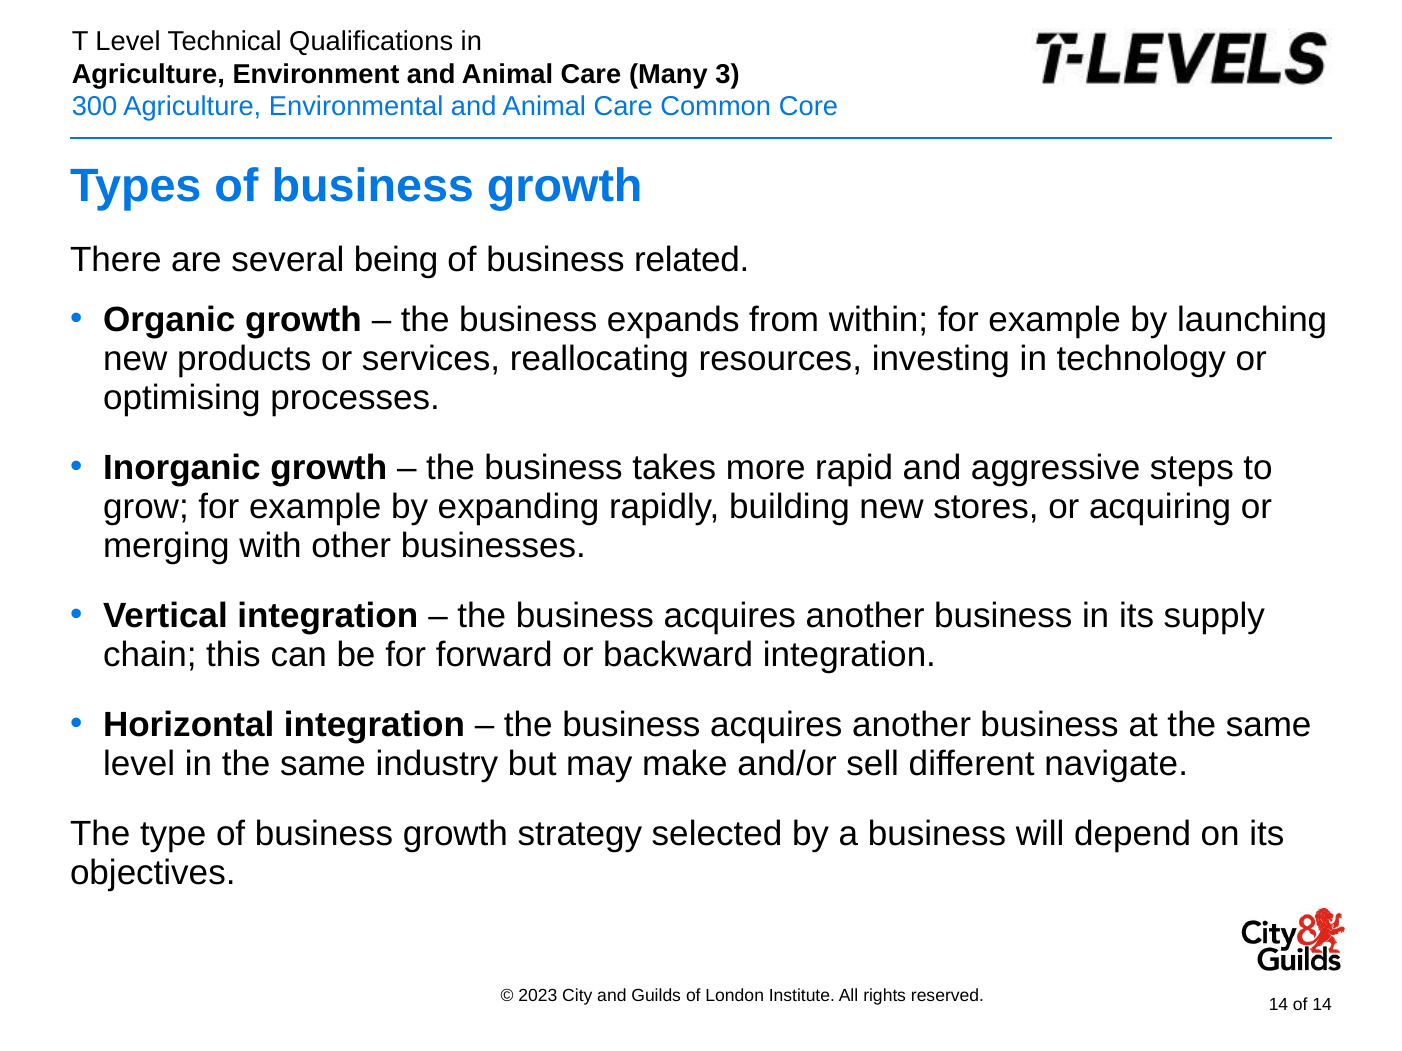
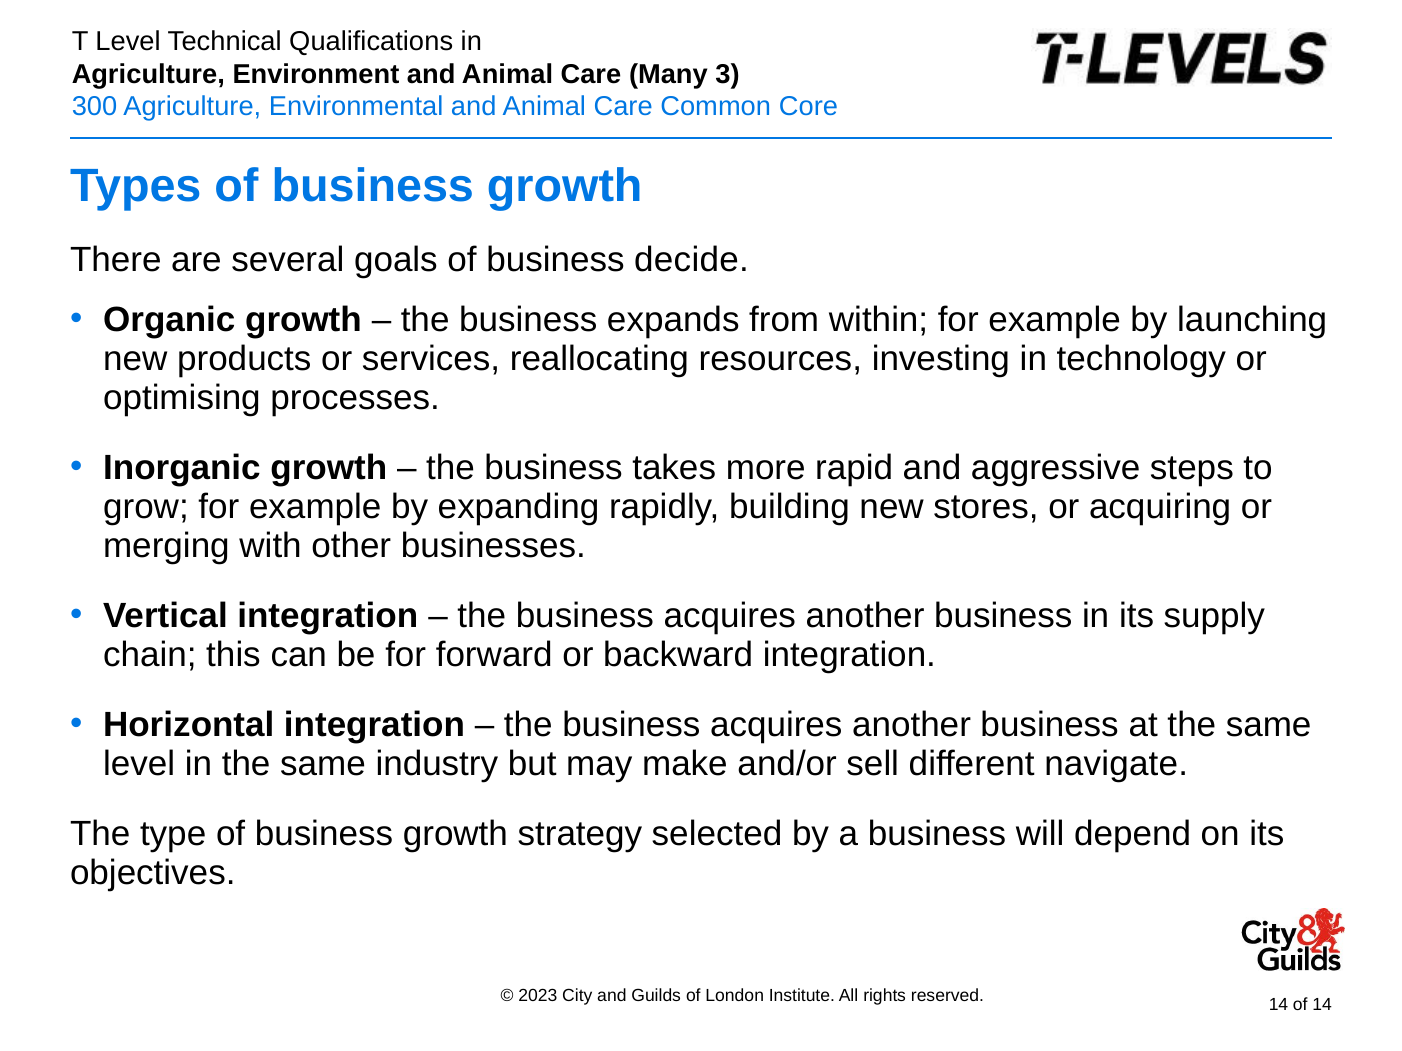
being: being -> goals
related: related -> decide
